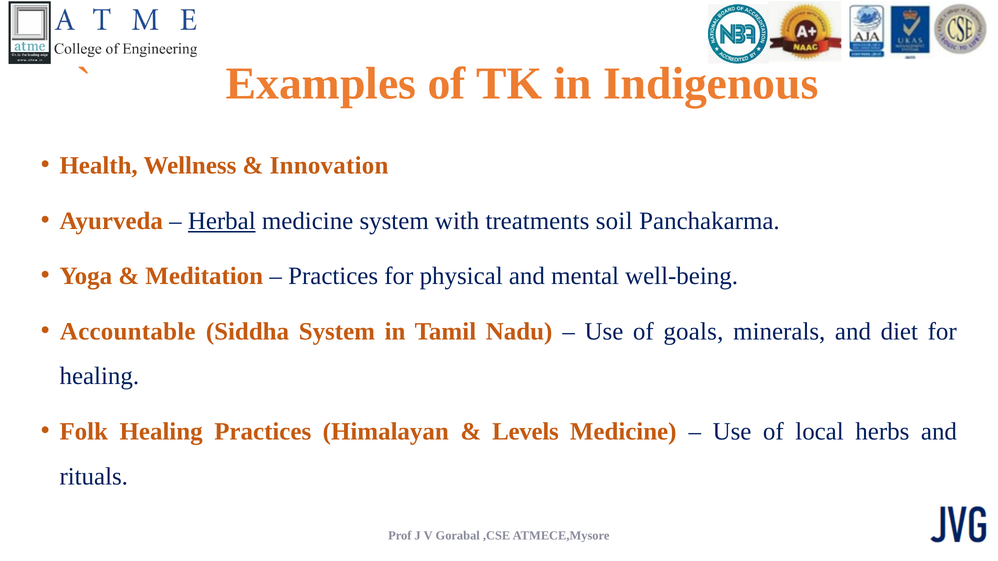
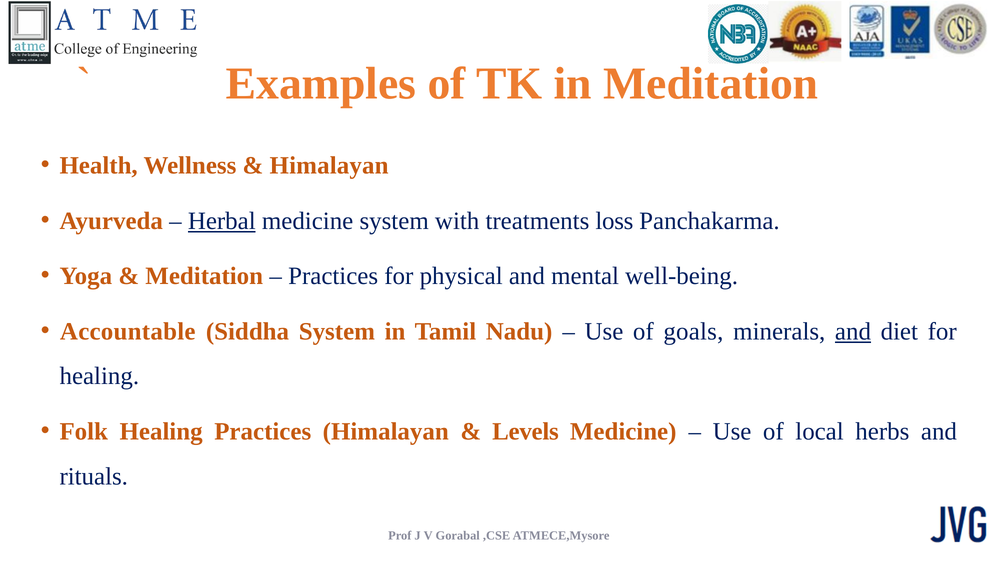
in Indigenous: Indigenous -> Meditation
Innovation at (329, 166): Innovation -> Himalayan
soil: soil -> loss
and at (853, 332) underline: none -> present
